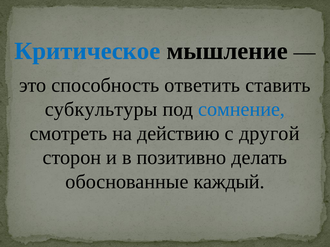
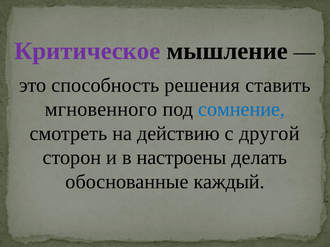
Критическое colour: blue -> purple
ответить: ответить -> решения
субкультуры: субкультуры -> мгновенного
позитивно: позитивно -> настроены
